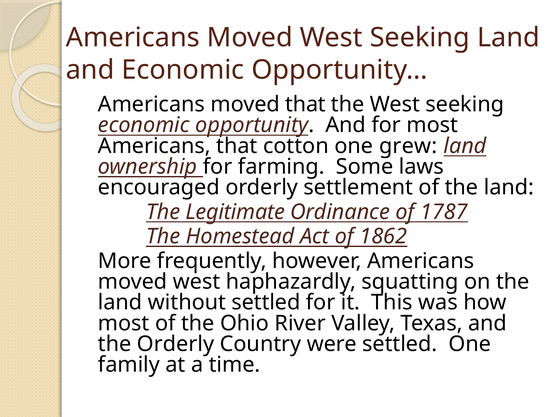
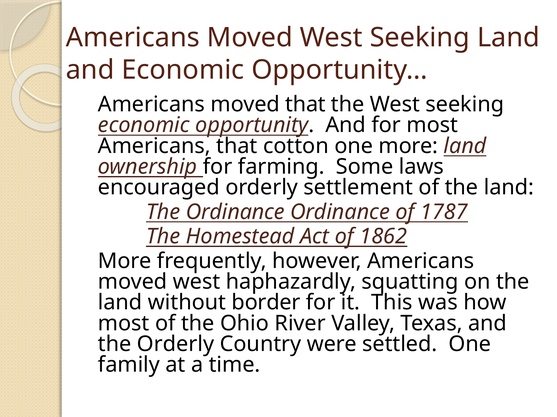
one grew: grew -> more
The Legitimate: Legitimate -> Ordinance
without settled: settled -> border
